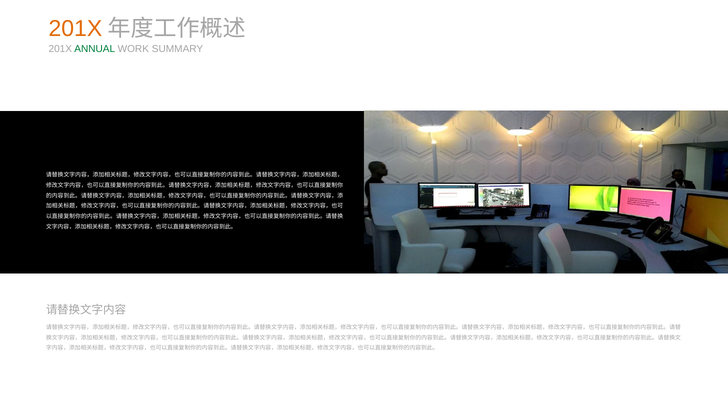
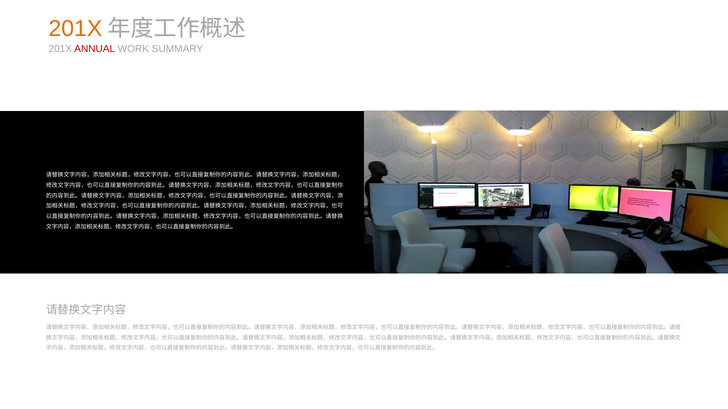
ANNUAL colour: green -> red
